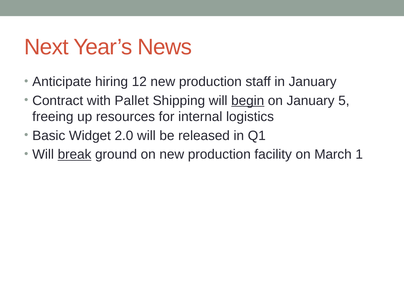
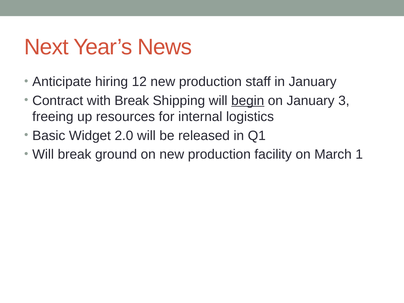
with Pallet: Pallet -> Break
5: 5 -> 3
break at (75, 154) underline: present -> none
